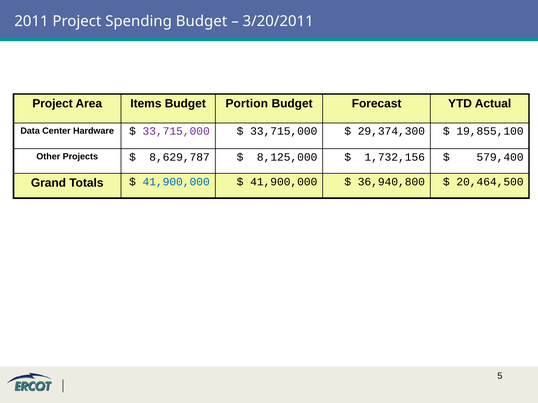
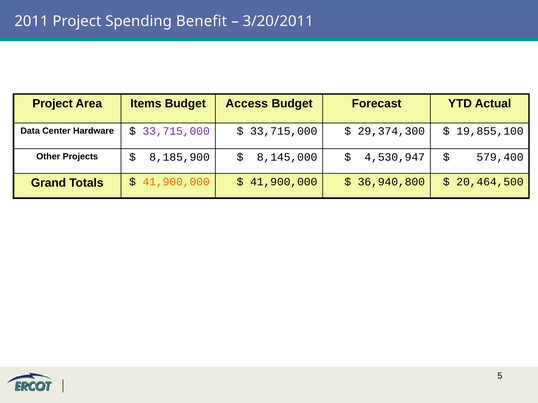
Spending Budget: Budget -> Benefit
Portion: Portion -> Access
8,629,787: 8,629,787 -> 8,185,900
8,125,000: 8,125,000 -> 8,145,000
1,732,156: 1,732,156 -> 4,530,947
41,900,000 at (176, 182) colour: blue -> orange
